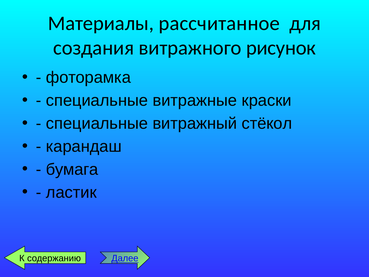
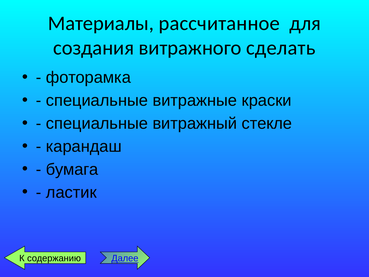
рисунок: рисунок -> сделать
стёкол: стёкол -> стекле
